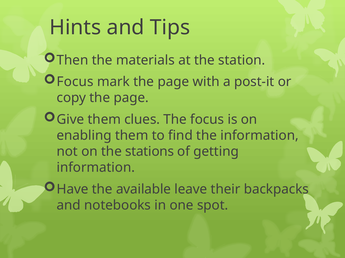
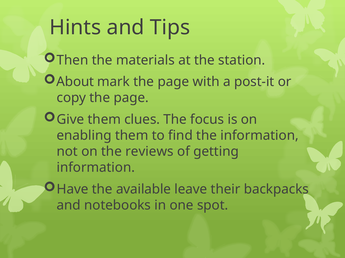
Focus at (75, 82): Focus -> About
stations: stations -> reviews
